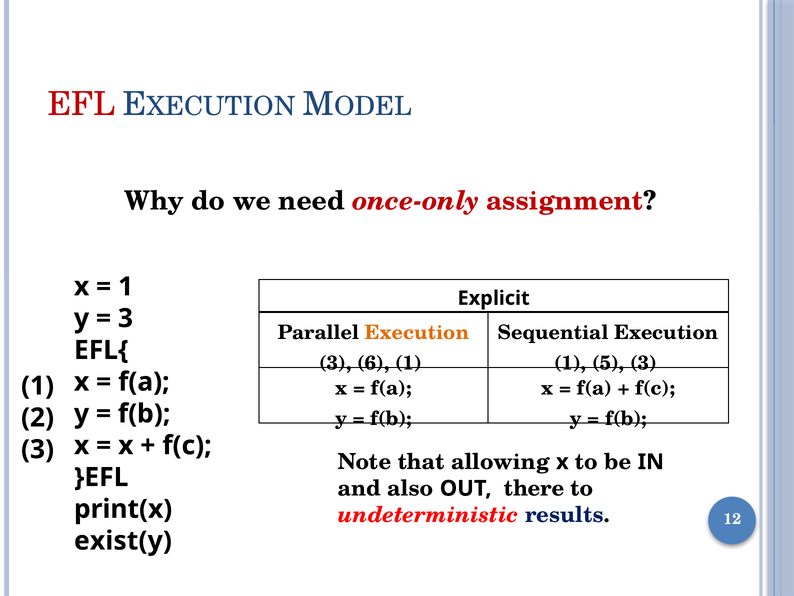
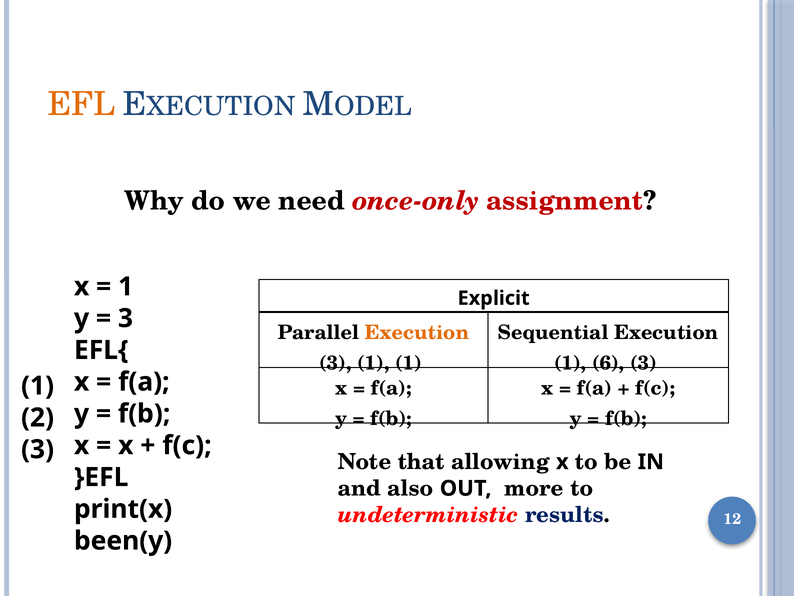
EFL colour: red -> orange
3 6: 6 -> 1
5: 5 -> 6
there: there -> more
exist(y: exist(y -> been(y
